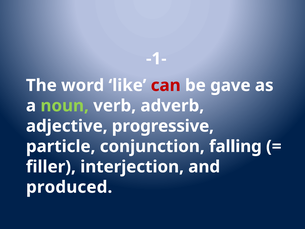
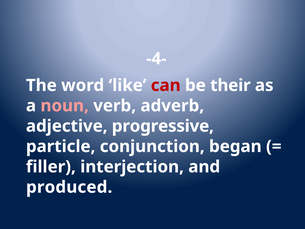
-1-: -1- -> -4-
gave: gave -> their
noun colour: light green -> pink
falling: falling -> began
